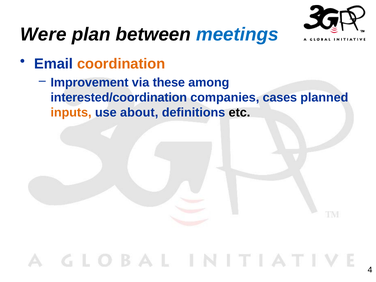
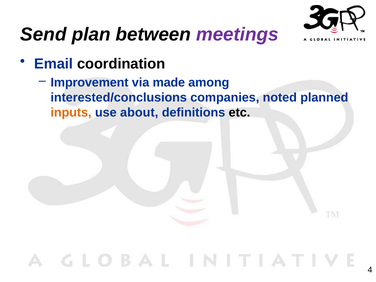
Were: Were -> Send
meetings colour: blue -> purple
coordination colour: orange -> black
these: these -> made
interested/coordination: interested/coordination -> interested/conclusions
cases: cases -> noted
